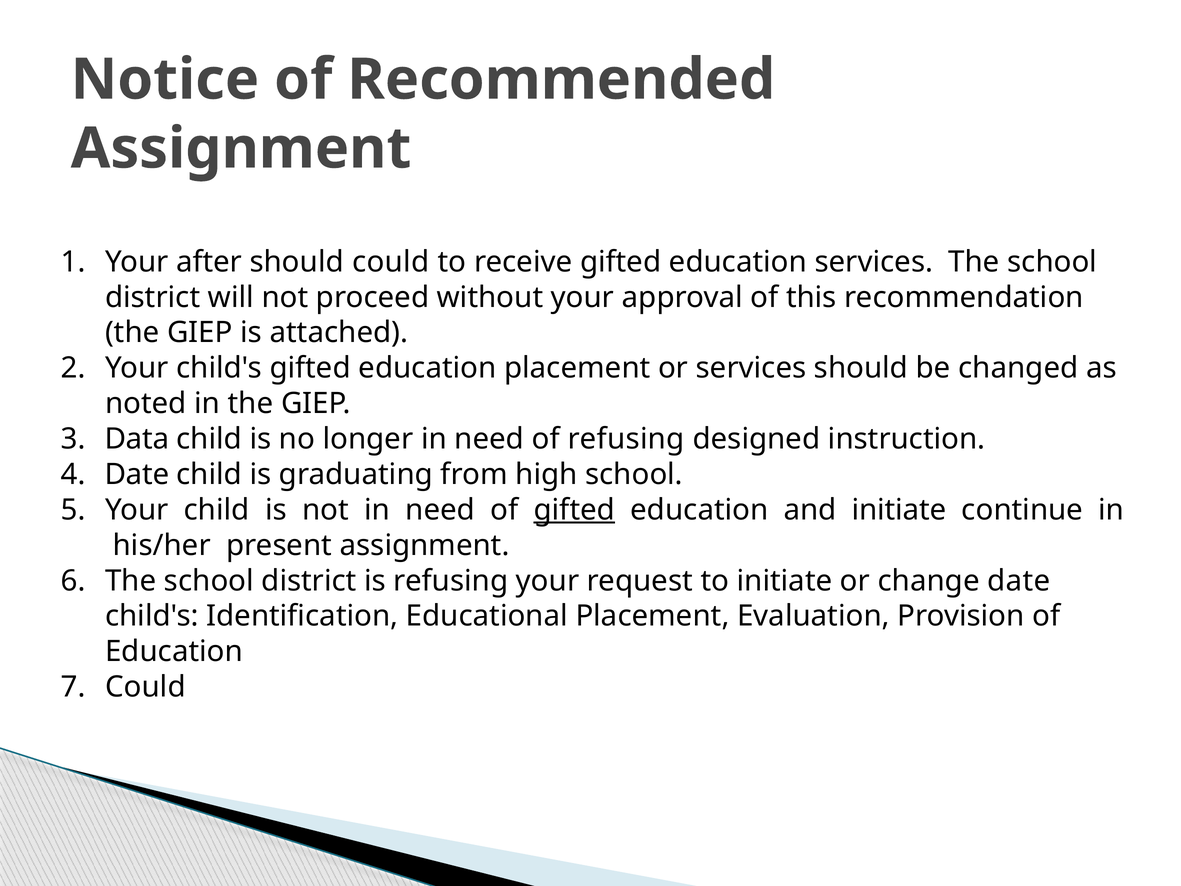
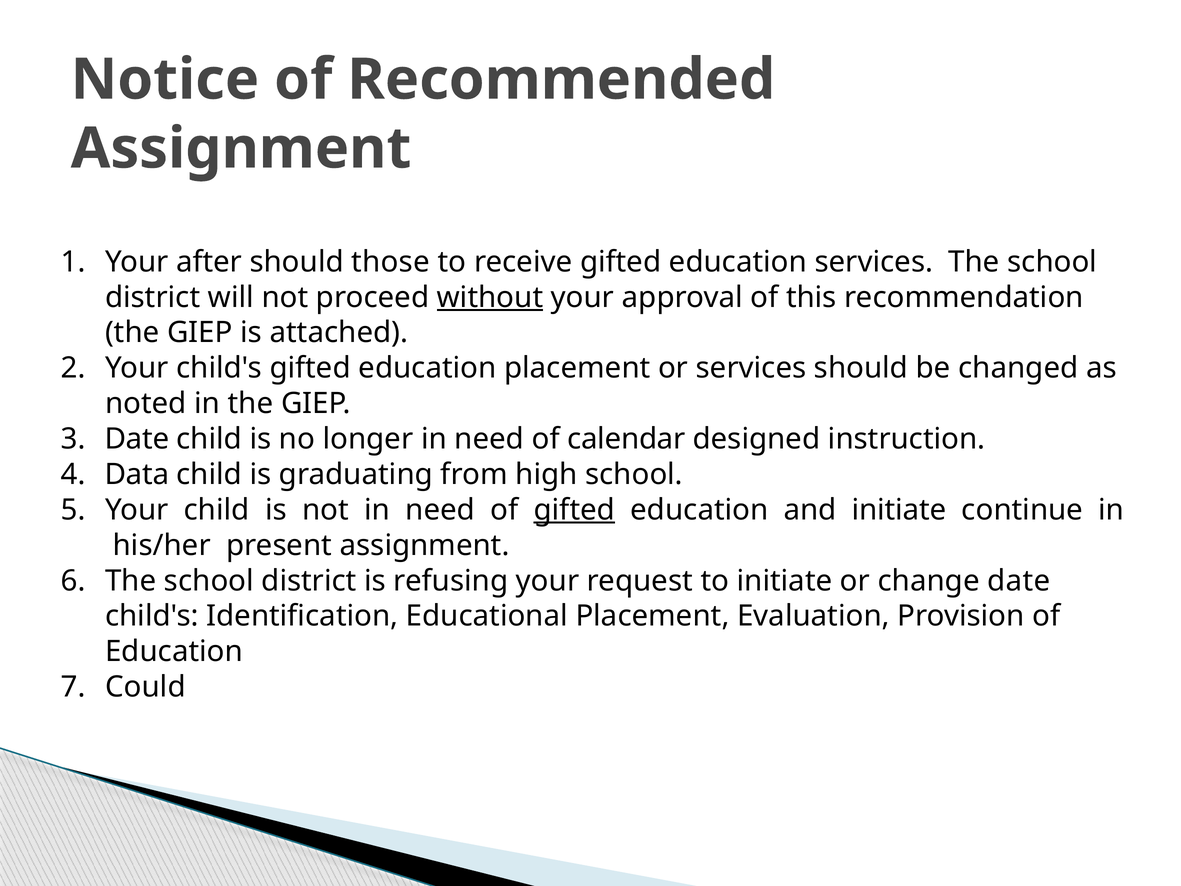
should could: could -> those
without underline: none -> present
Data at (137, 439): Data -> Date
of refusing: refusing -> calendar
Date at (137, 474): Date -> Data
